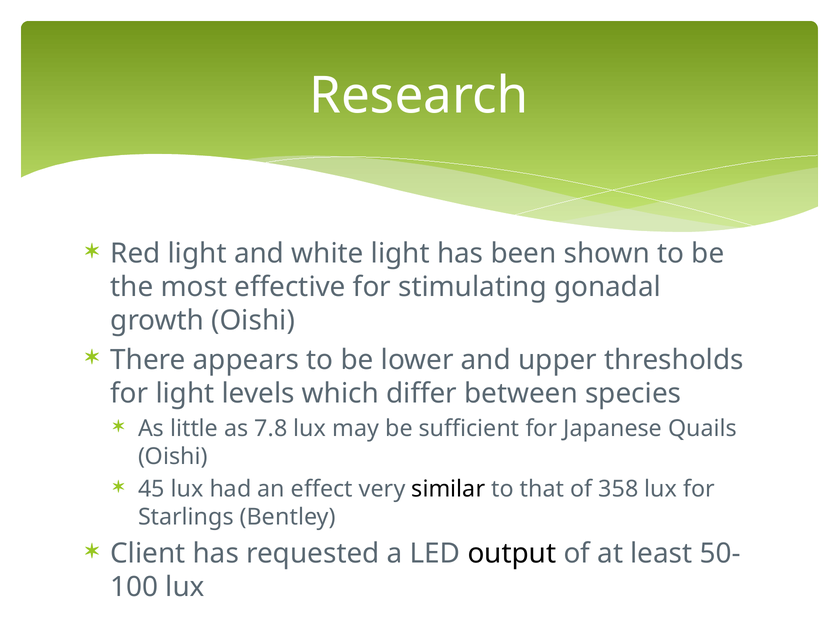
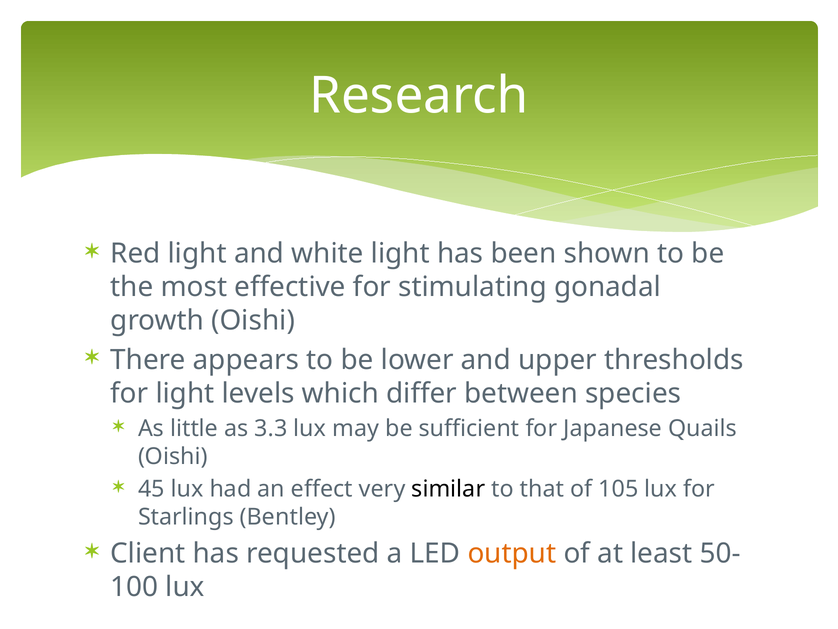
7.8: 7.8 -> 3.3
358: 358 -> 105
output colour: black -> orange
